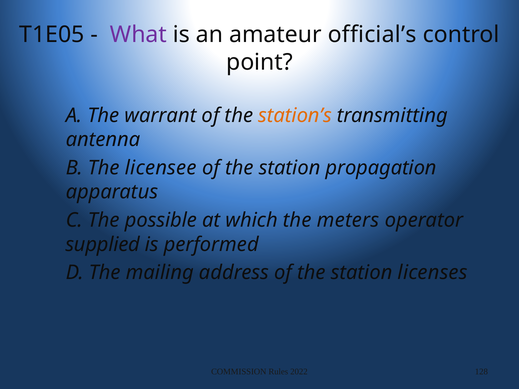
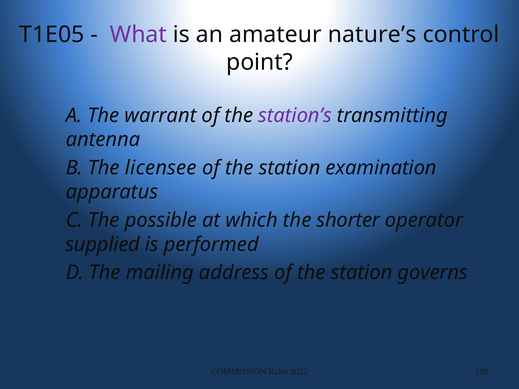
official’s: official’s -> nature’s
station’s colour: orange -> purple
propagation: propagation -> examination
meters: meters -> shorter
licenses: licenses -> governs
